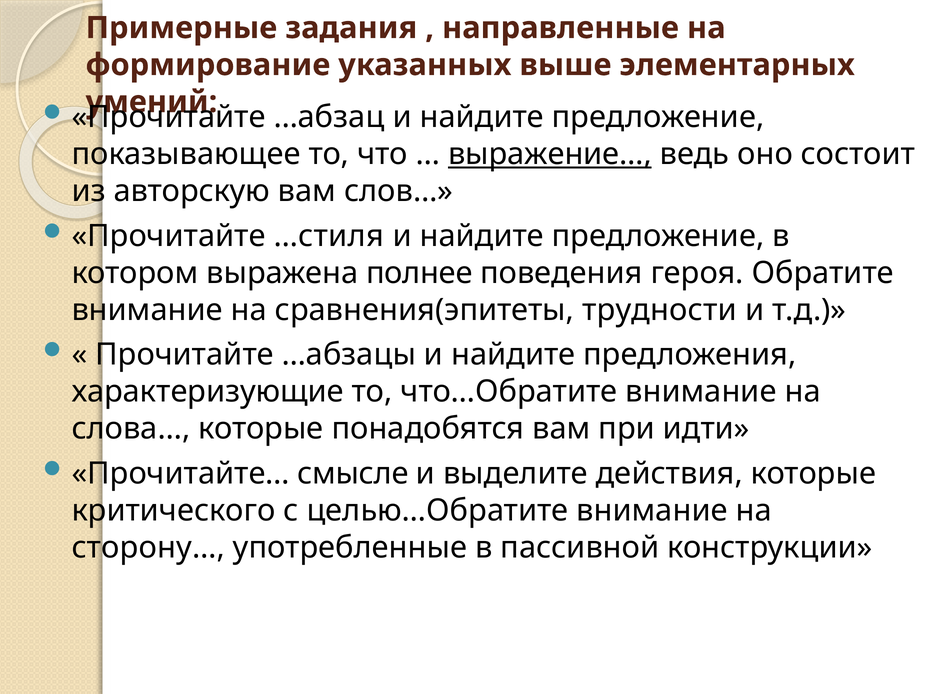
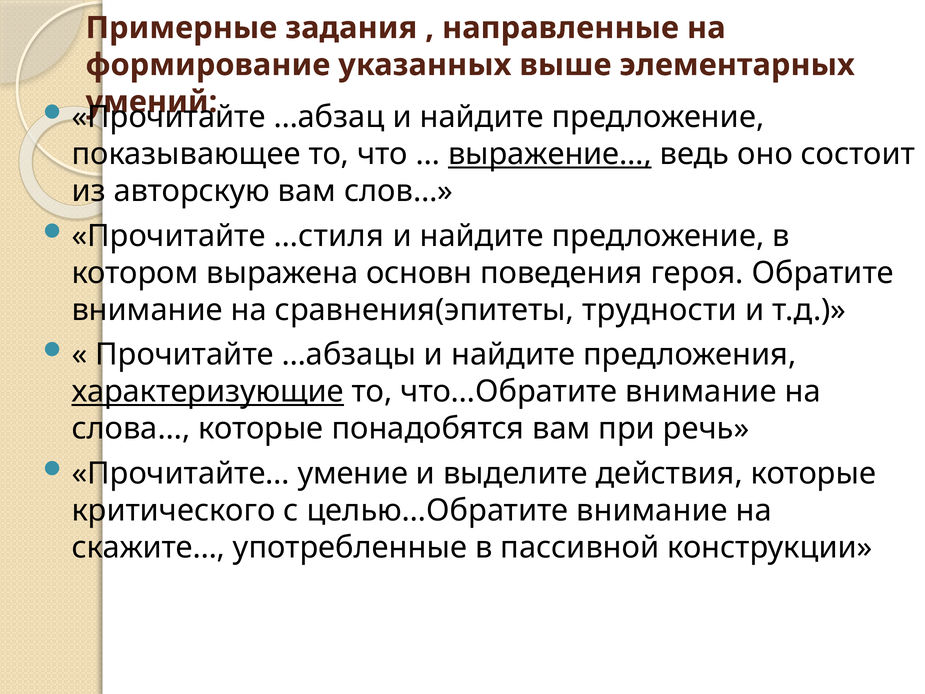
полнее: полнее -> основн
характеризующие underline: none -> present
идти: идти -> речь
смысле: смысле -> умение
сторону…: сторону… -> скажите…
